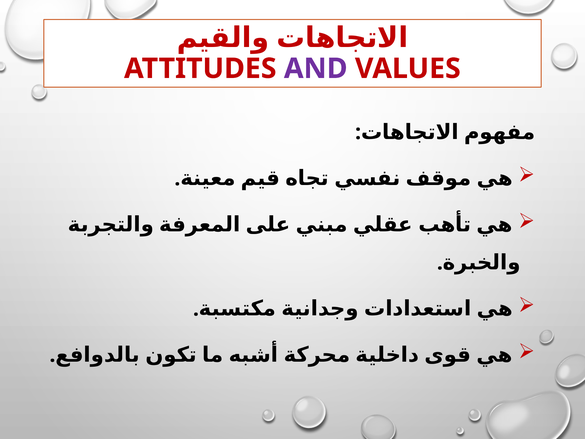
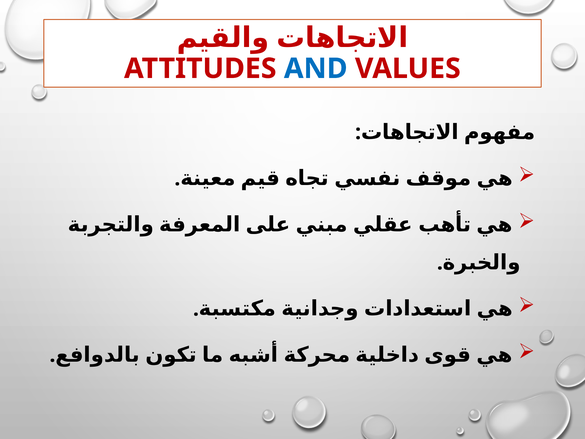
AND colour: purple -> blue
